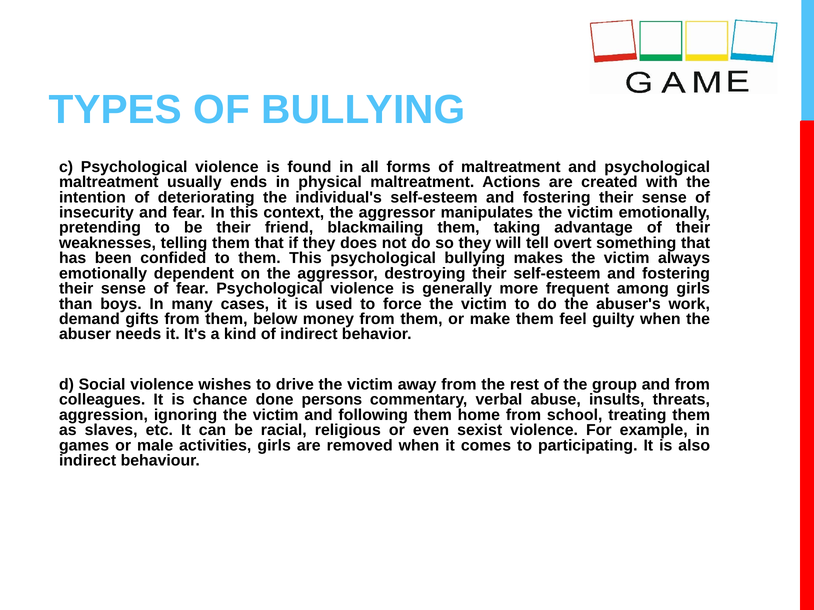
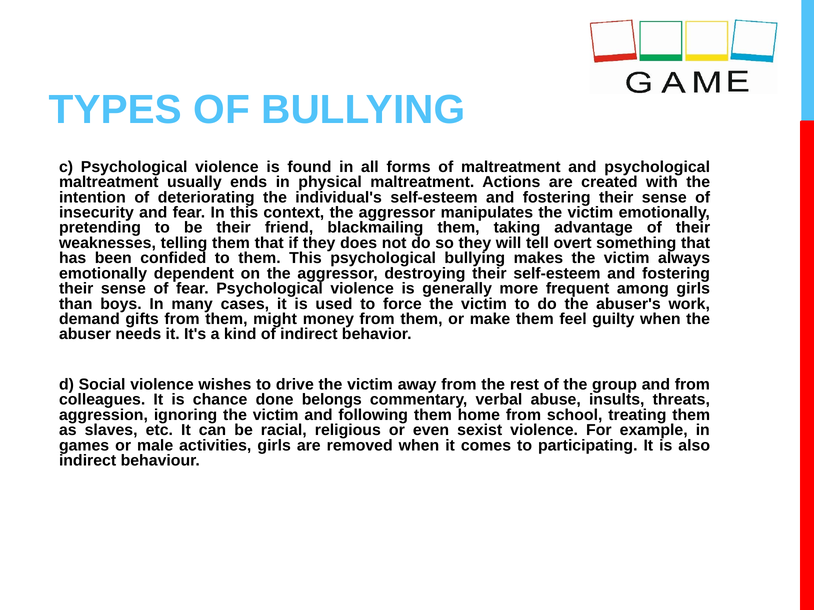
below: below -> might
persons: persons -> belongs
